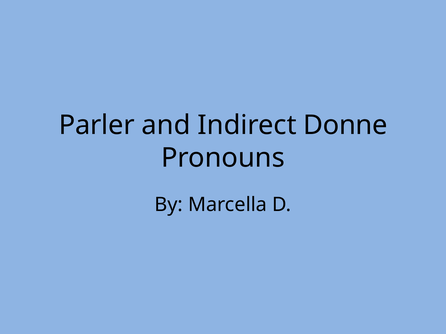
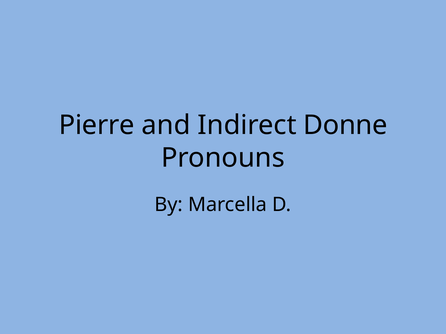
Parler: Parler -> Pierre
